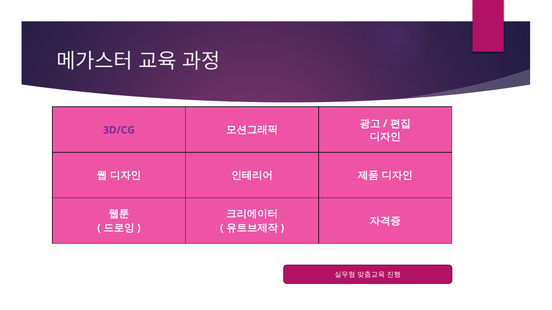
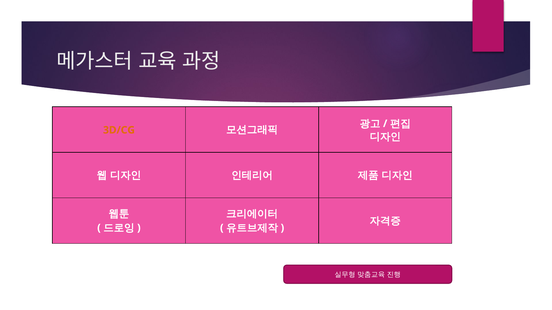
3D/CG colour: purple -> orange
